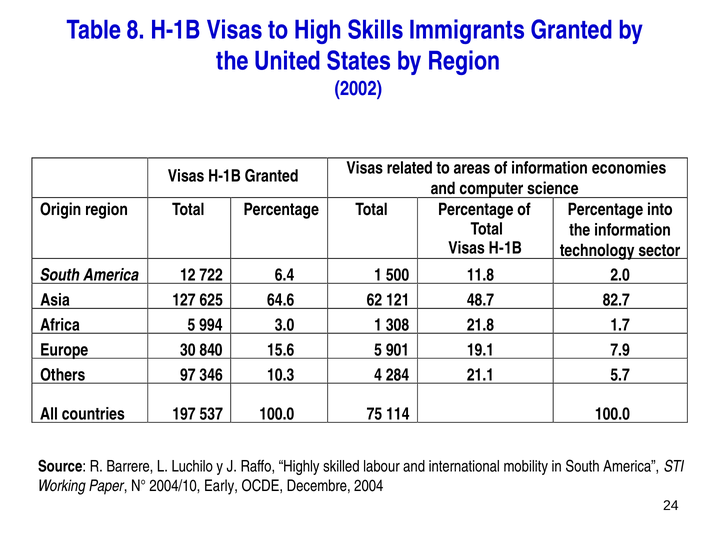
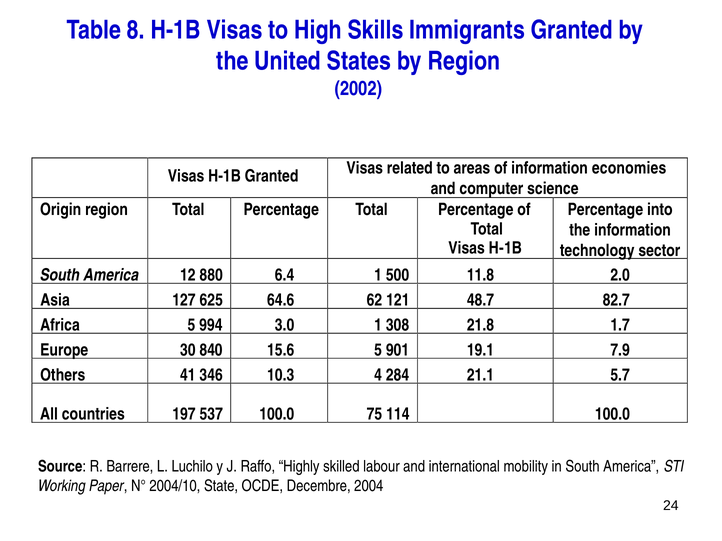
722: 722 -> 880
97: 97 -> 41
Early: Early -> State
